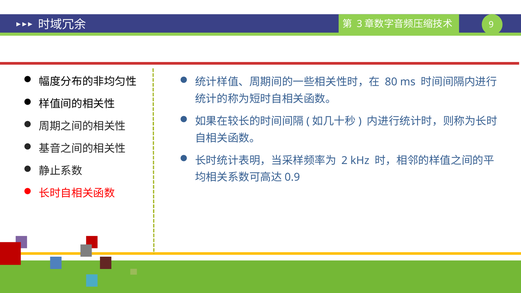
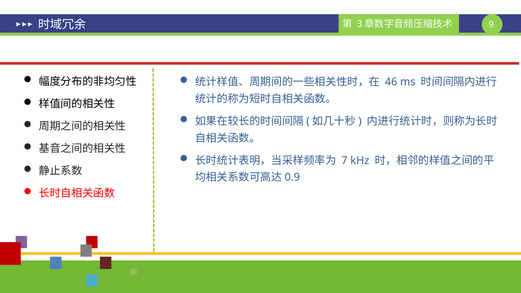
80: 80 -> 46
2: 2 -> 7
